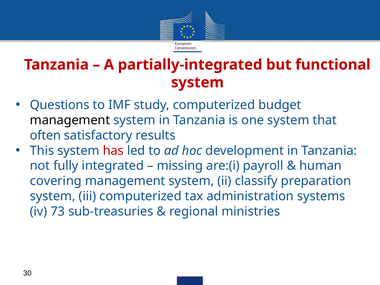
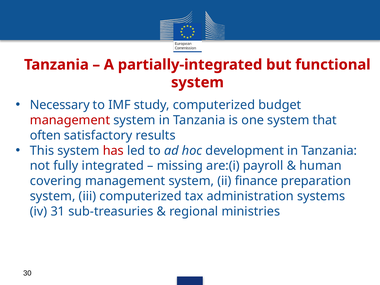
Questions: Questions -> Necessary
management at (70, 120) colour: black -> red
classify: classify -> finance
73: 73 -> 31
